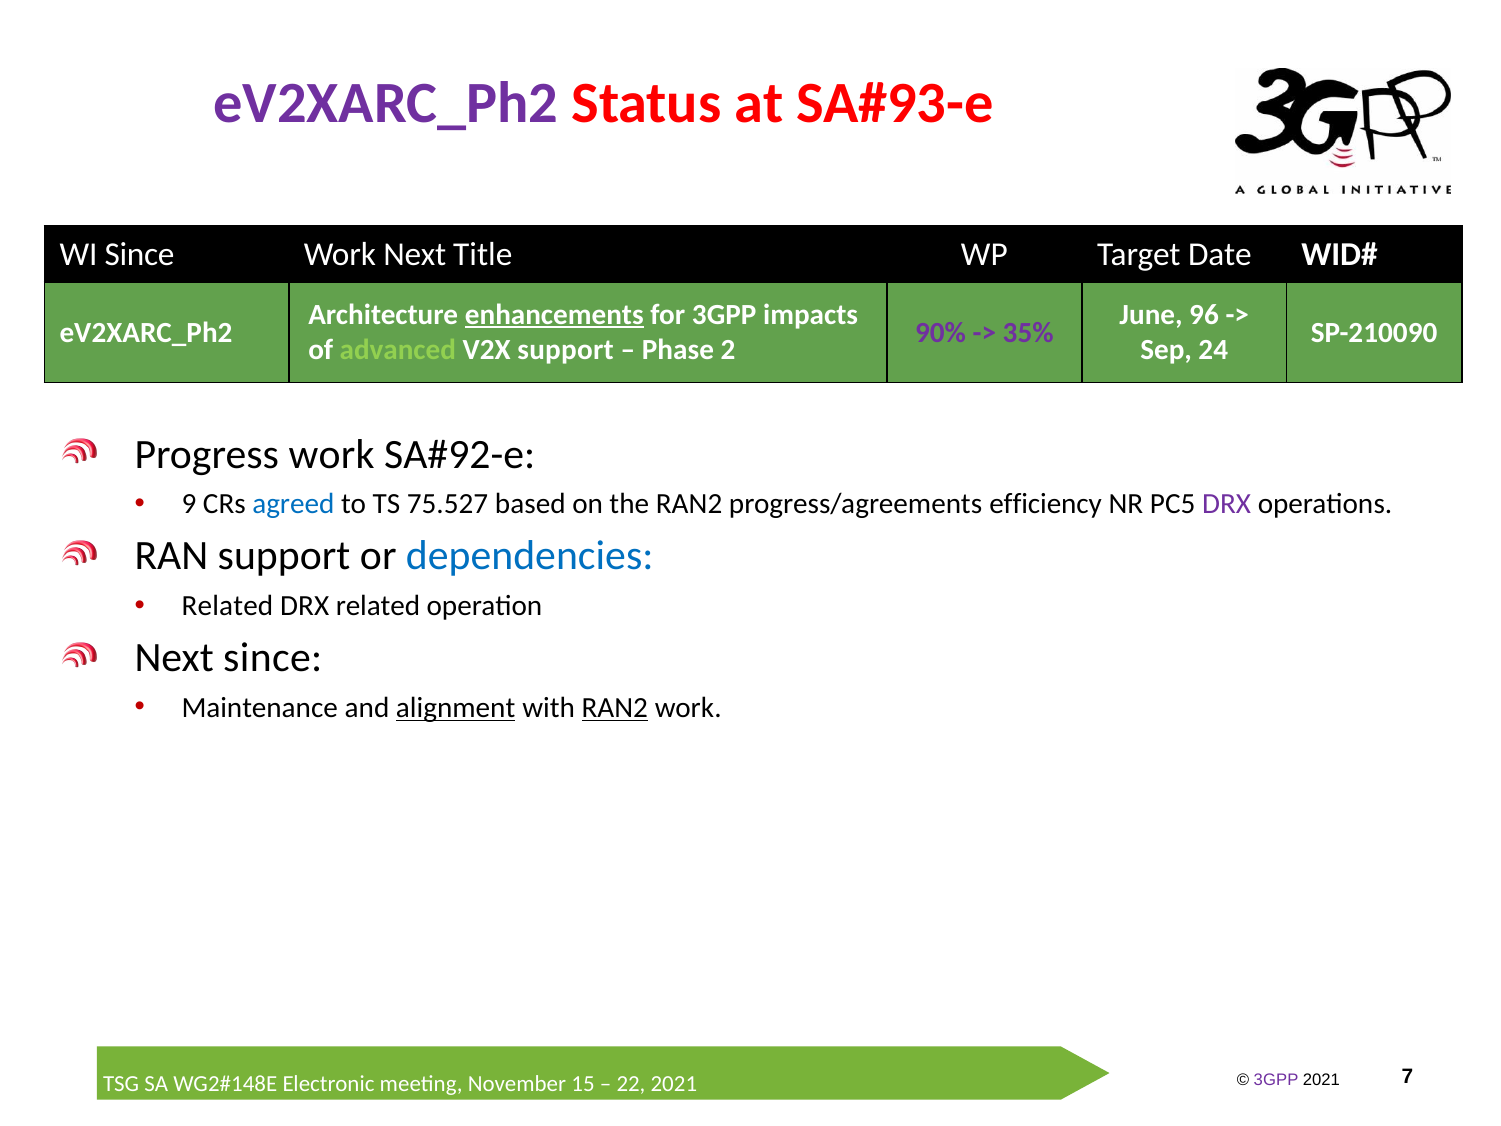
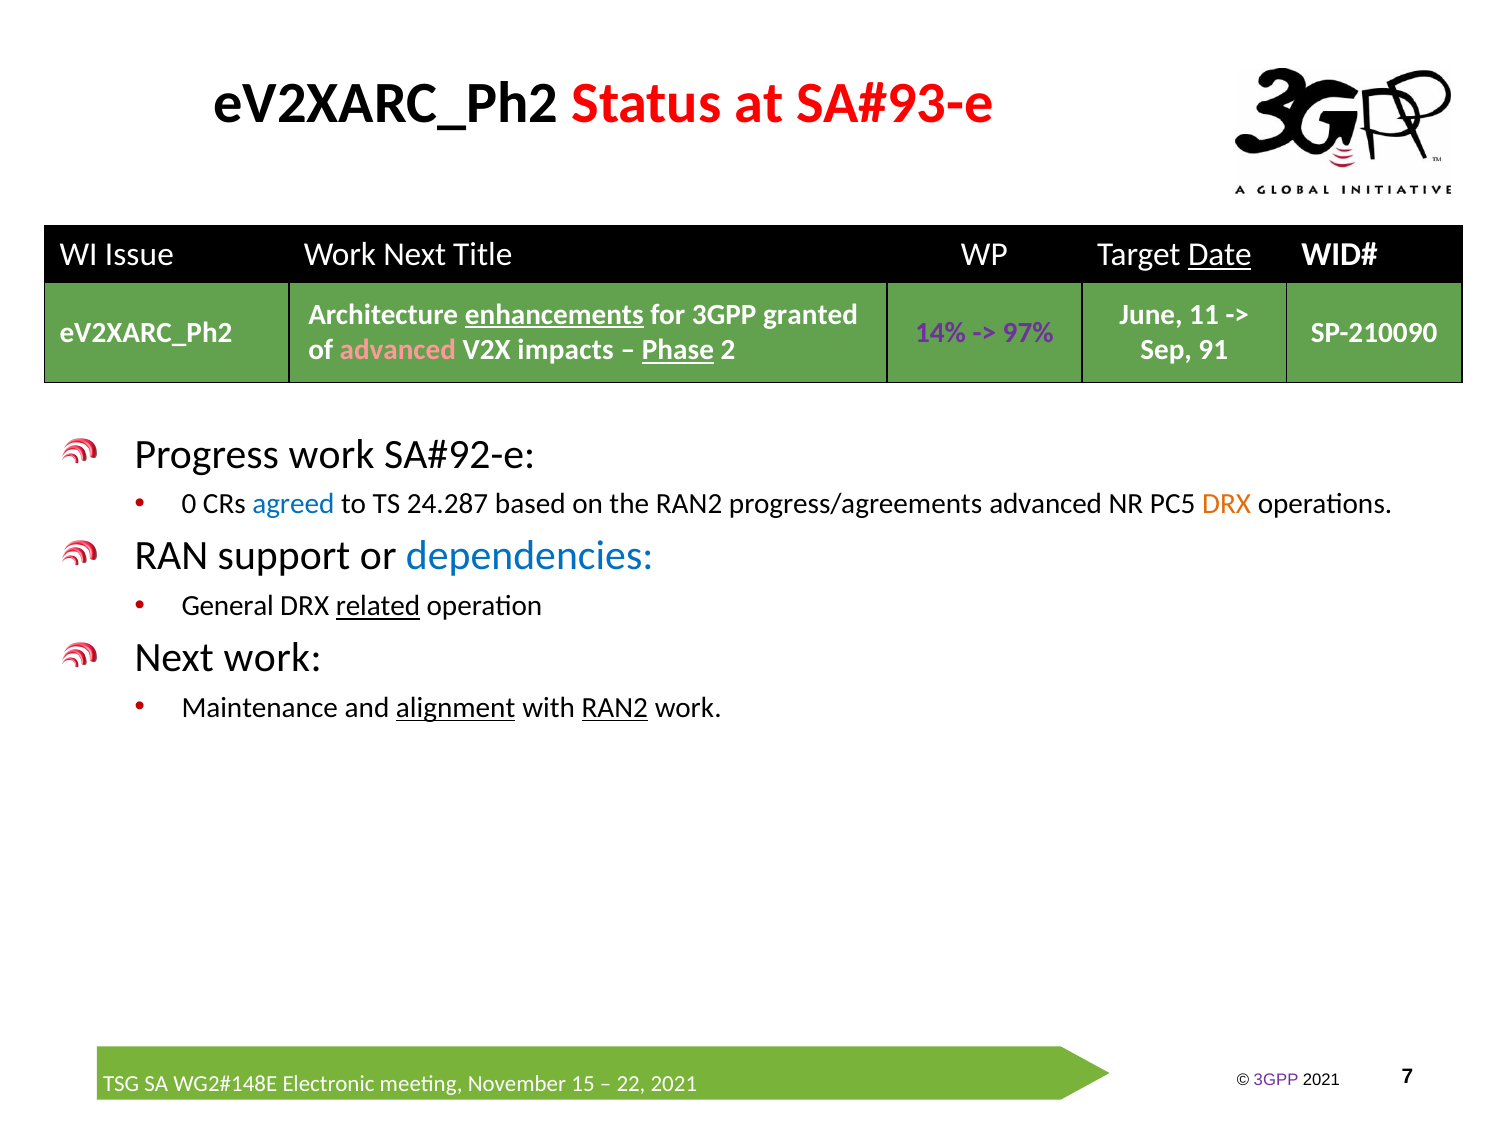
eV2XARC_Ph2 at (386, 103) colour: purple -> black
WI Since: Since -> Issue
Date underline: none -> present
impacts: impacts -> granted
96: 96 -> 11
90%: 90% -> 14%
35%: 35% -> 97%
advanced at (398, 350) colour: light green -> pink
V2X support: support -> impacts
Phase underline: none -> present
24: 24 -> 91
9: 9 -> 0
75.527: 75.527 -> 24.287
progress/agreements efficiency: efficiency -> advanced
DRX at (1227, 504) colour: purple -> orange
Related at (227, 606): Related -> General
related at (378, 606) underline: none -> present
Next since: since -> work
